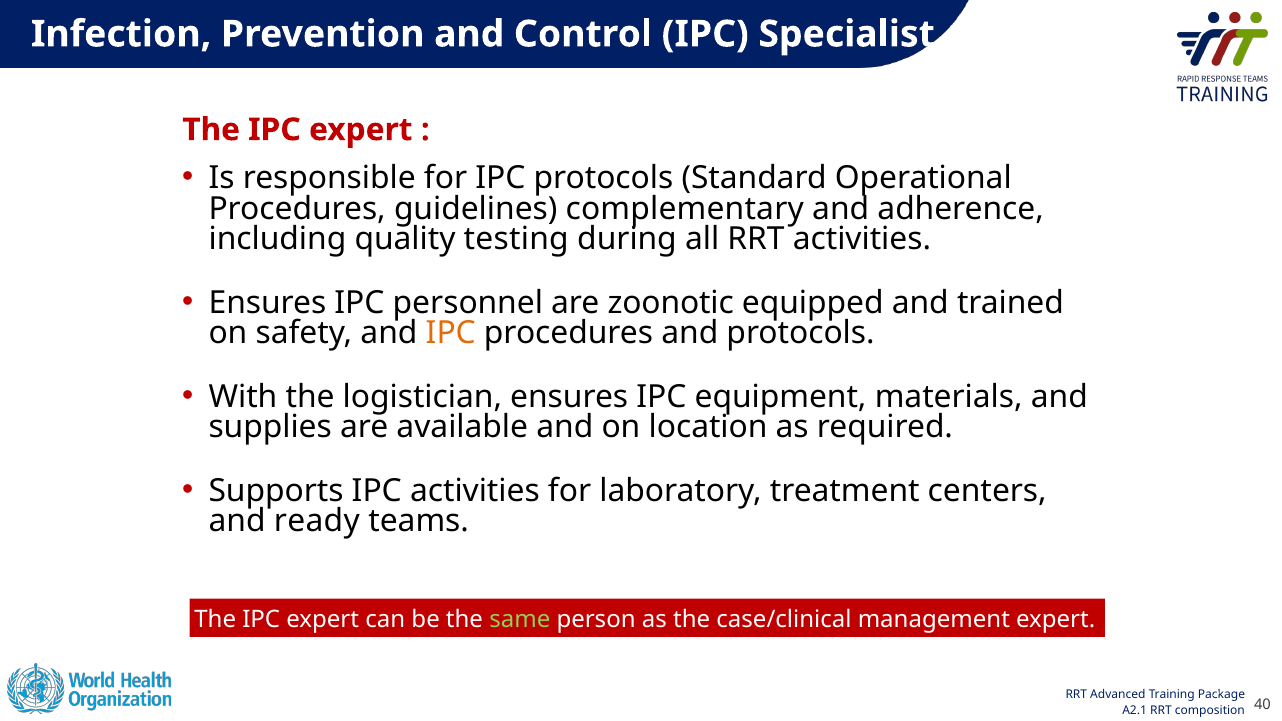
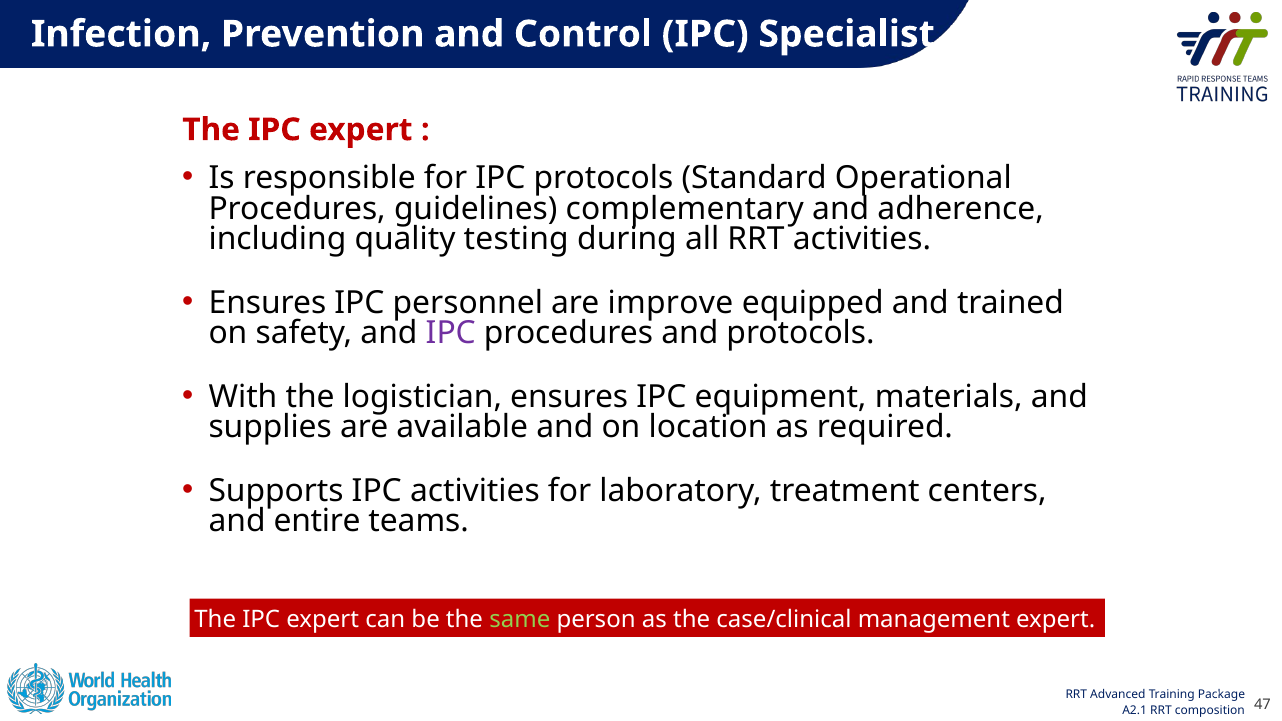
zoonotic: zoonotic -> improve
IPC at (451, 333) colour: orange -> purple
ready: ready -> entire
40: 40 -> 47
